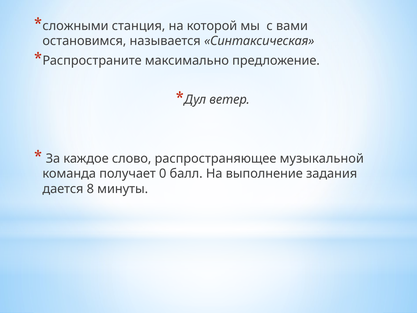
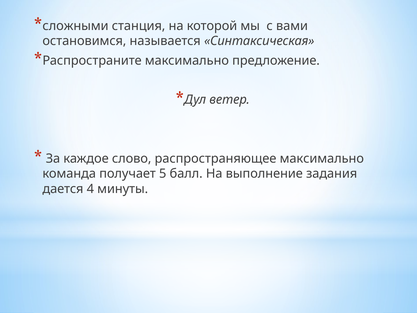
распространяющее музыкальной: музыкальной -> максимально
0: 0 -> 5
8: 8 -> 4
